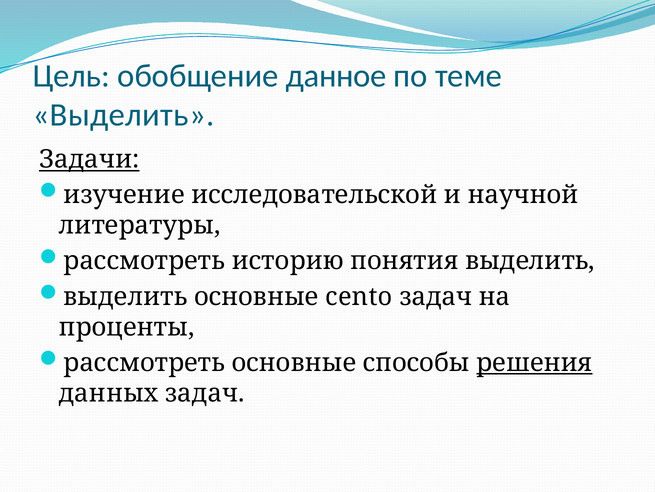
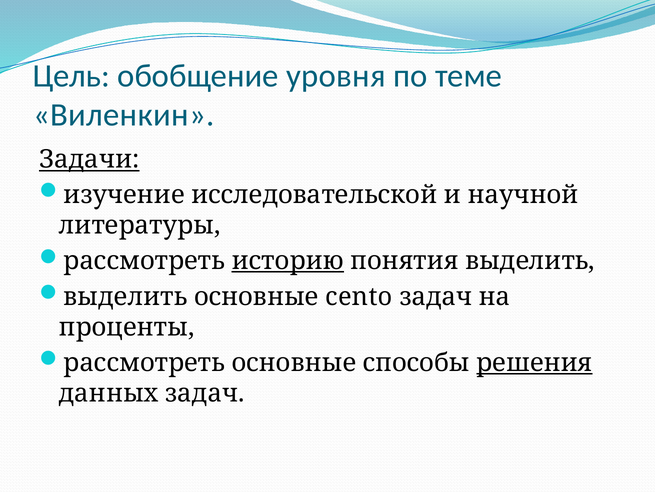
данное: данное -> уровня
Выделить at (124, 115): Выделить -> Виленкин
историю underline: none -> present
